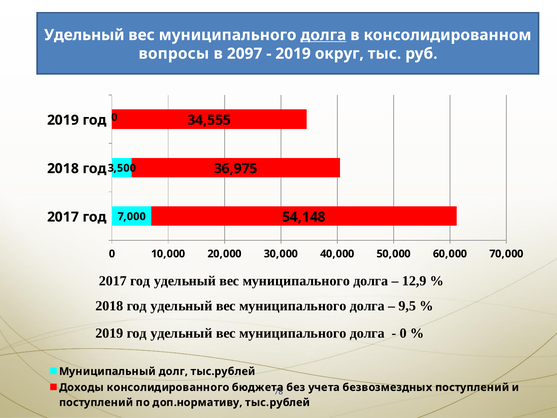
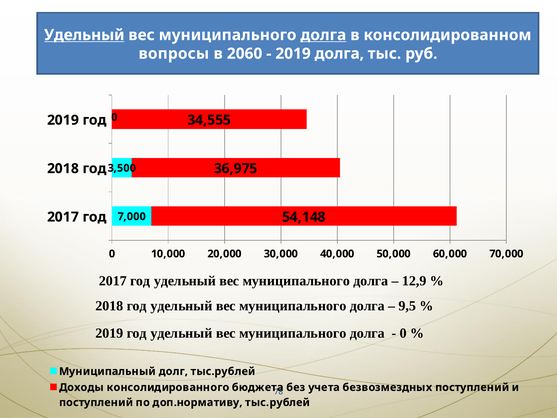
Удельный at (84, 35) underline: none -> present
2097: 2097 -> 2060
2019 округ: округ -> долга
